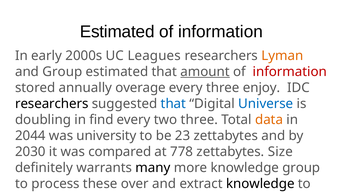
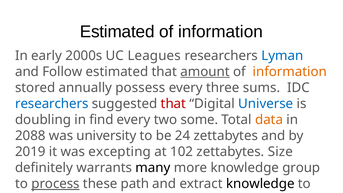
Lyman colour: orange -> blue
and Group: Group -> Follow
information at (290, 72) colour: red -> orange
overage: overage -> possess
enjoy: enjoy -> sums
researchers at (52, 104) colour: black -> blue
that at (173, 104) colour: blue -> red
two three: three -> some
2044: 2044 -> 2088
23: 23 -> 24
2030: 2030 -> 2019
compared: compared -> excepting
778: 778 -> 102
process underline: none -> present
over: over -> path
